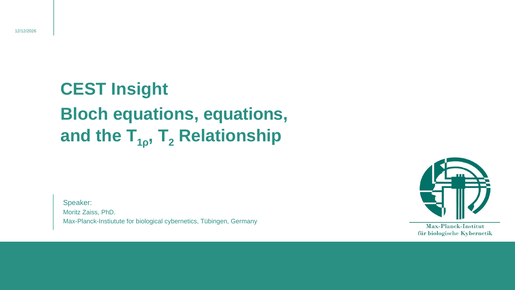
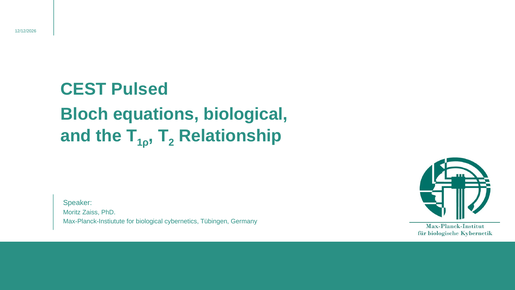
Insight: Insight -> Pulsed
equations equations: equations -> biological
